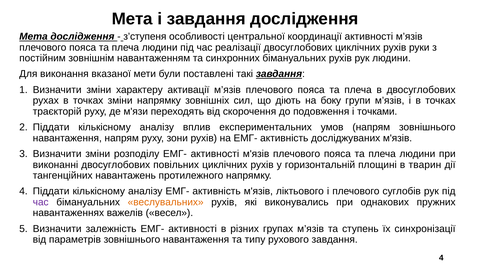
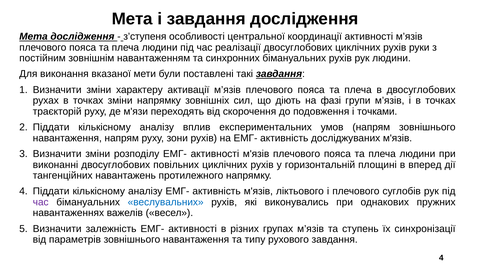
боку: боку -> фазі
тварин: тварин -> вперед
веслувальних colour: orange -> blue
